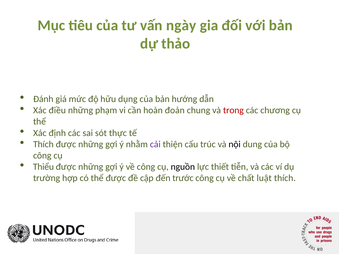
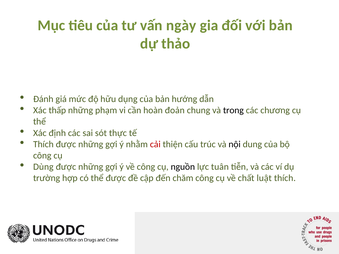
điều: điều -> thấp
trong colour: red -> black
cải colour: purple -> red
Thiểu: Thiểu -> Dùng
thiết: thiết -> tuân
trước: trước -> chăm
